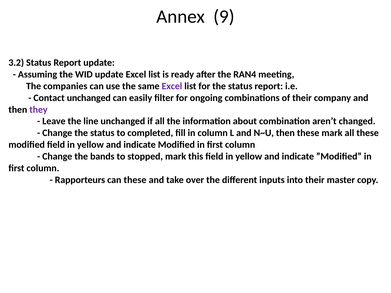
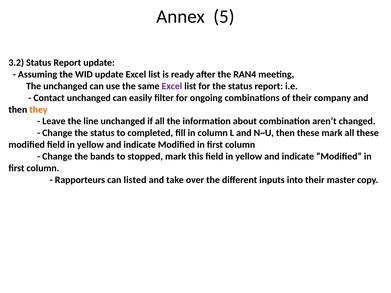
9: 9 -> 5
The companies: companies -> unchanged
they colour: purple -> orange
can these: these -> listed
